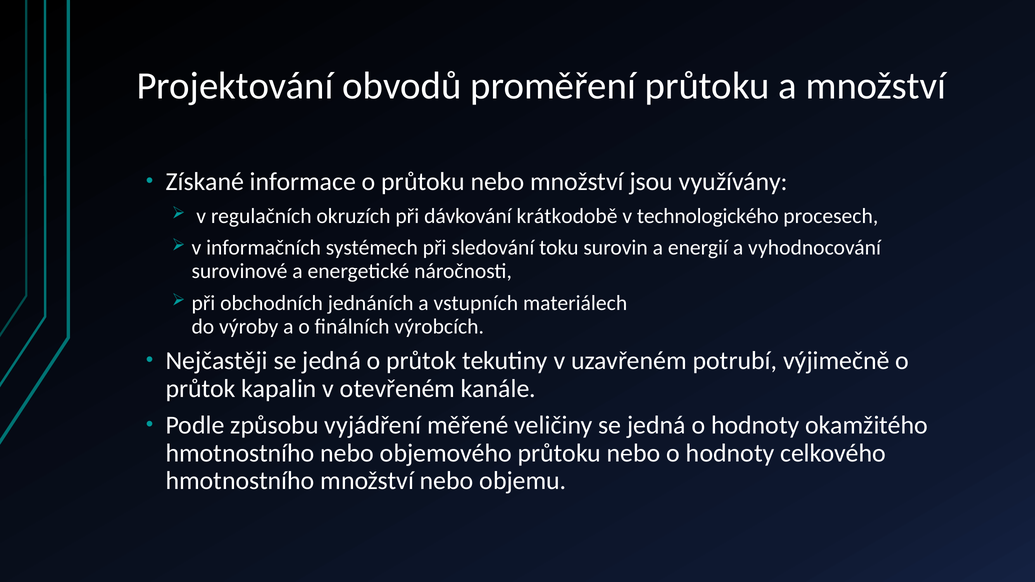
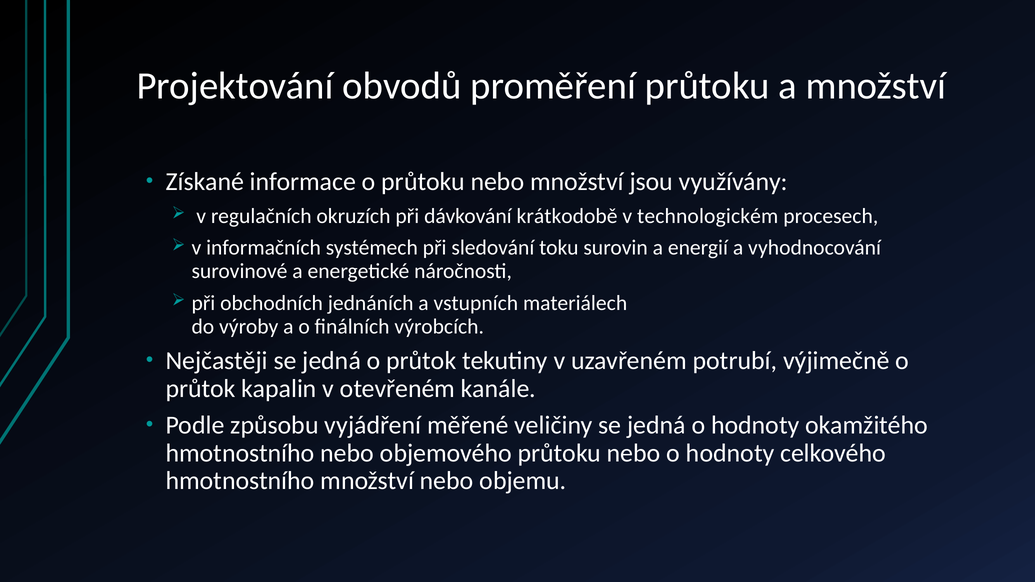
technologického: technologického -> technologickém
